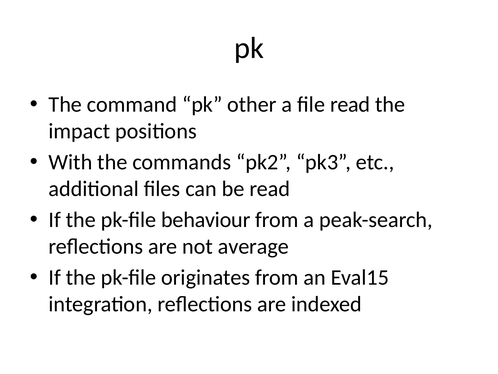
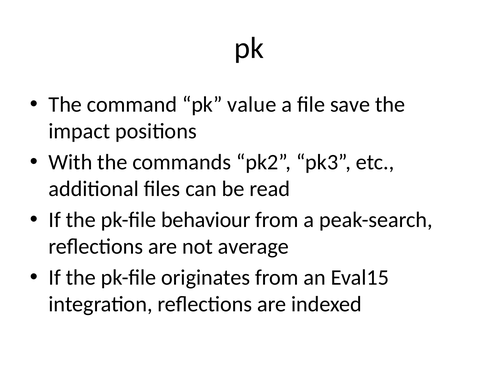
other: other -> value
file read: read -> save
